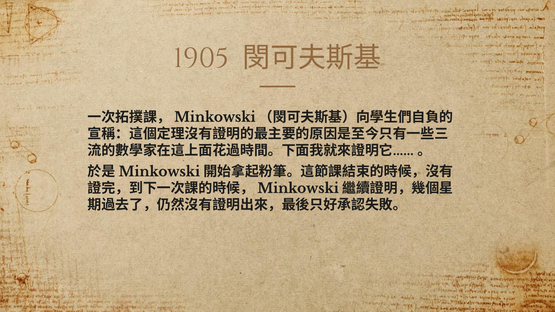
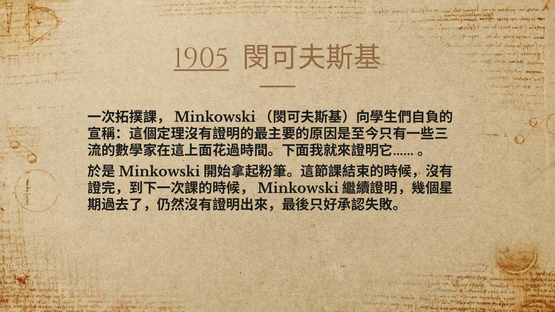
1905 underline: none -> present
